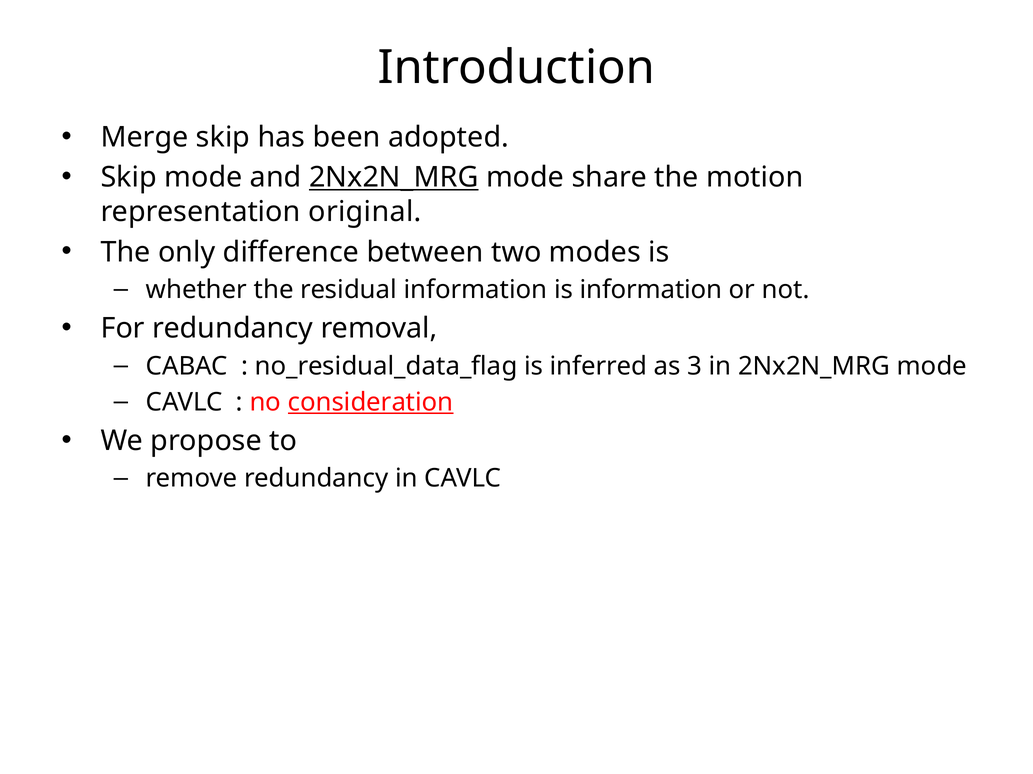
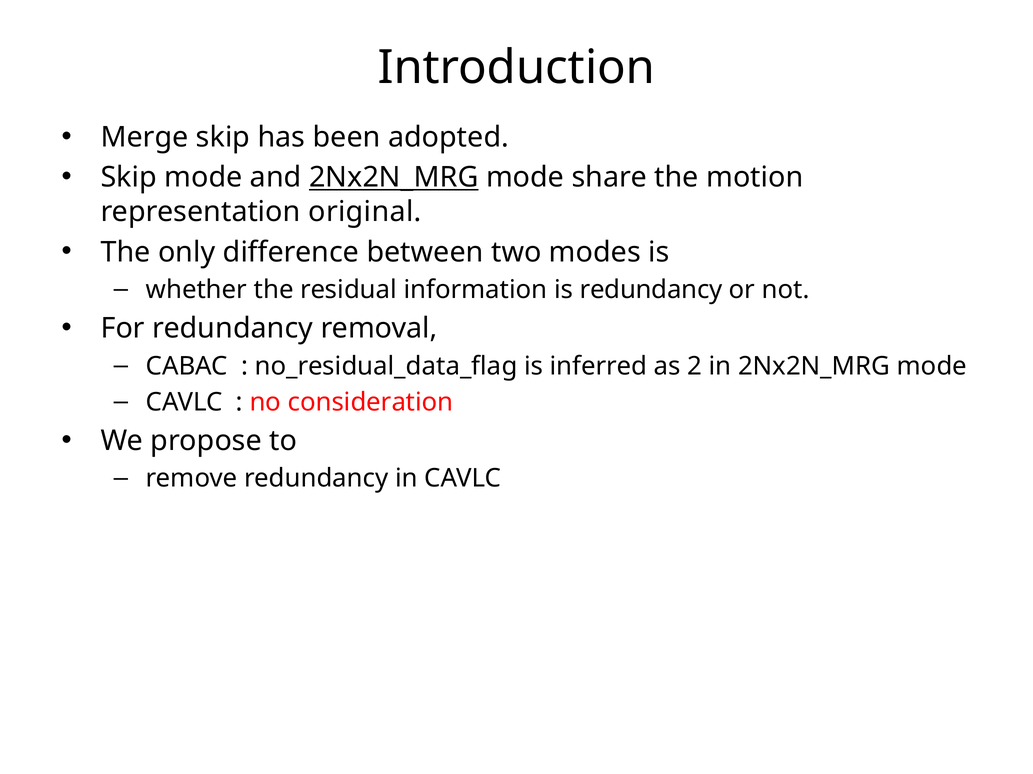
is information: information -> redundancy
3: 3 -> 2
consideration underline: present -> none
